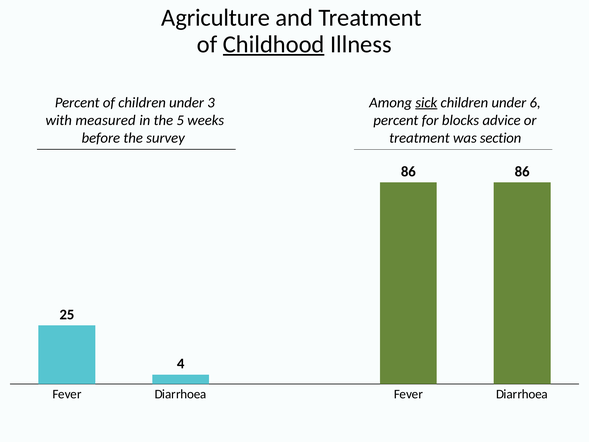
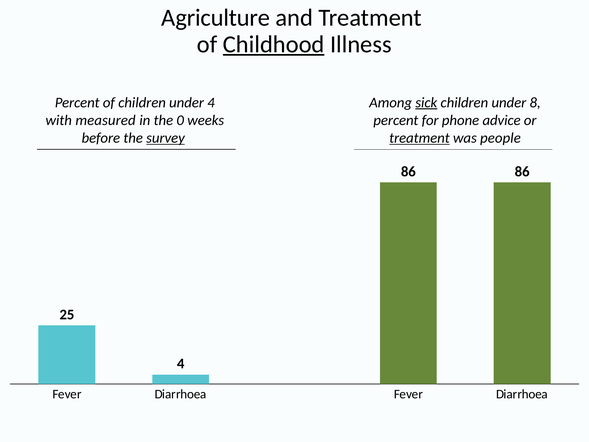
under 3: 3 -> 4
6: 6 -> 8
5: 5 -> 0
blocks: blocks -> phone
survey underline: none -> present
treatment at (419, 138) underline: none -> present
section: section -> people
